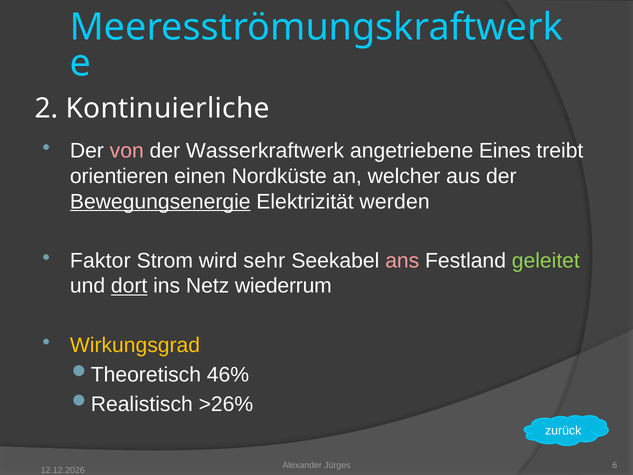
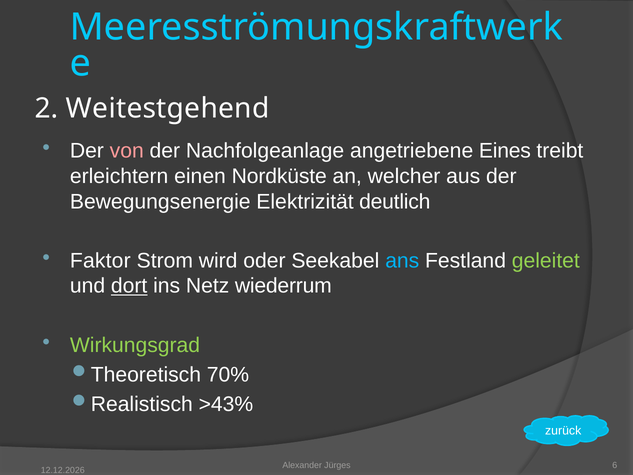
Kontinuierliche: Kontinuierliche -> Weitestgehend
Wasserkraftwerk: Wasserkraftwerk -> Nachfolgeanlage
orientieren: orientieren -> erleichtern
Bewegungsenergie underline: present -> none
werden: werden -> deutlich
sehr: sehr -> oder
ans colour: pink -> light blue
Wirkungsgrad colour: yellow -> light green
46%: 46% -> 70%
>26%: >26% -> >43%
